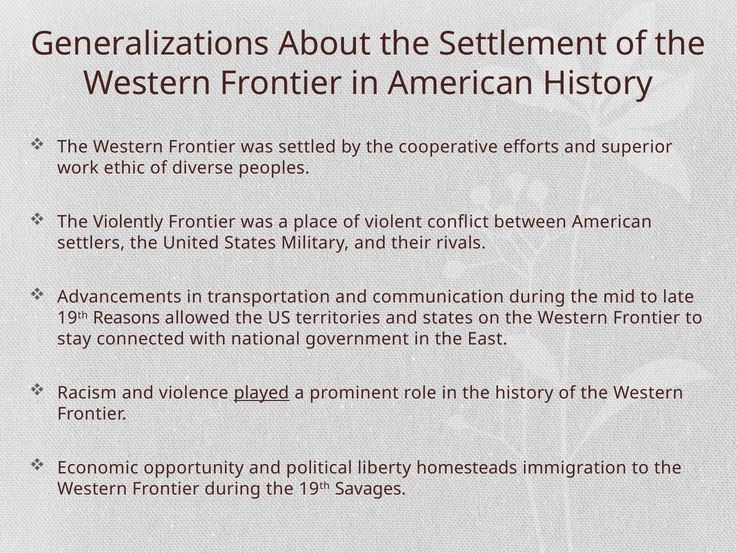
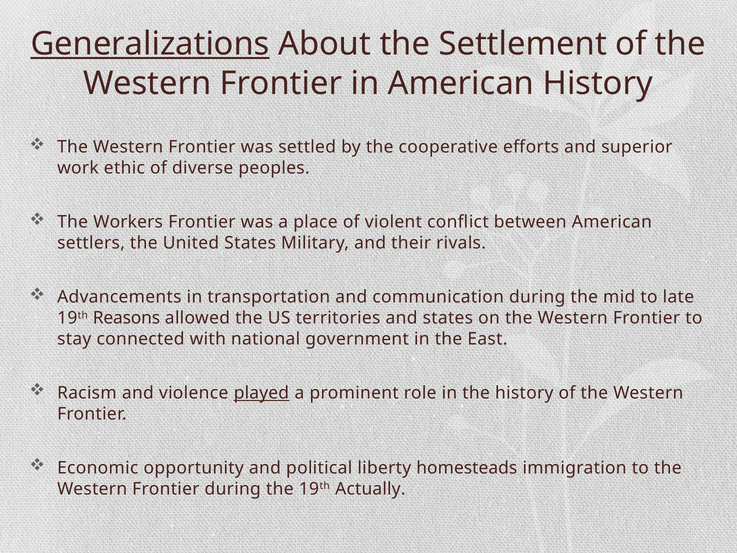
Generalizations underline: none -> present
Violently: Violently -> Workers
Savages: Savages -> Actually
